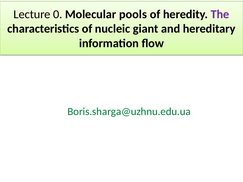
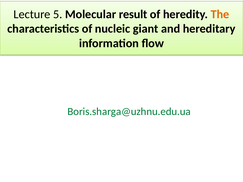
0: 0 -> 5
pools: pools -> result
The colour: purple -> orange
